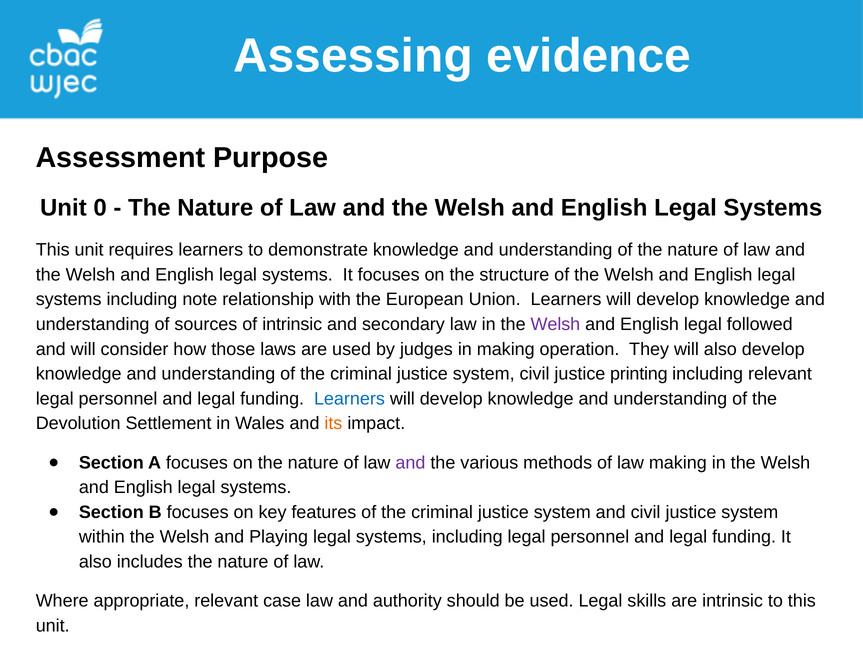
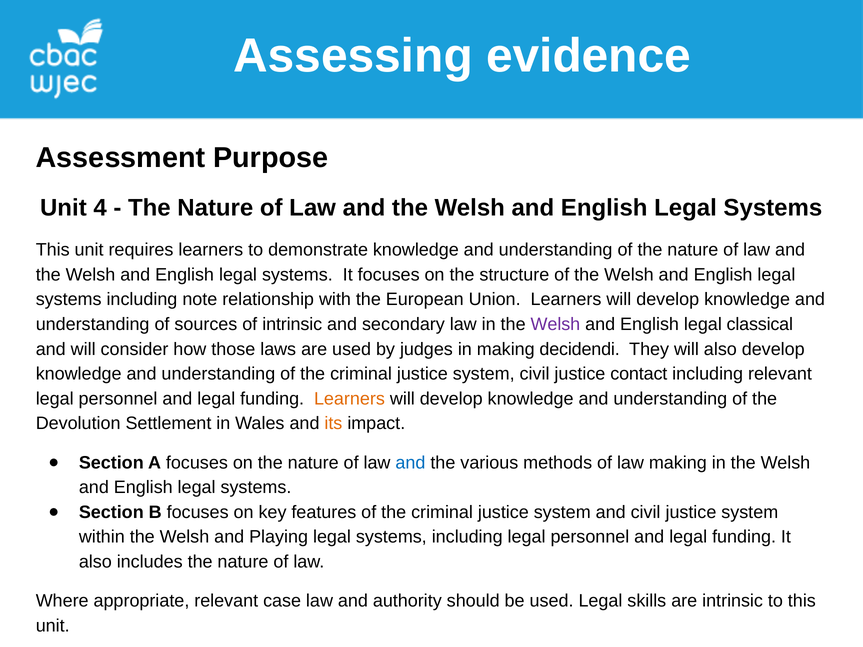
0: 0 -> 4
followed: followed -> classical
operation: operation -> decidendi
printing: printing -> contact
Learners at (349, 399) colour: blue -> orange
and at (410, 463) colour: purple -> blue
